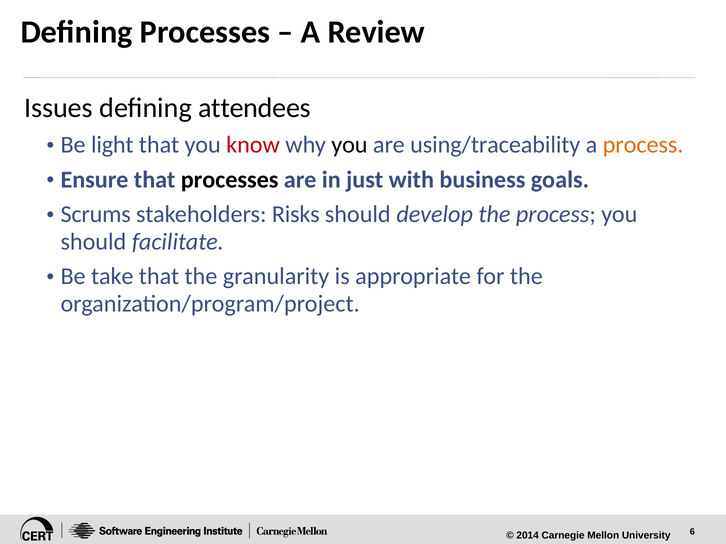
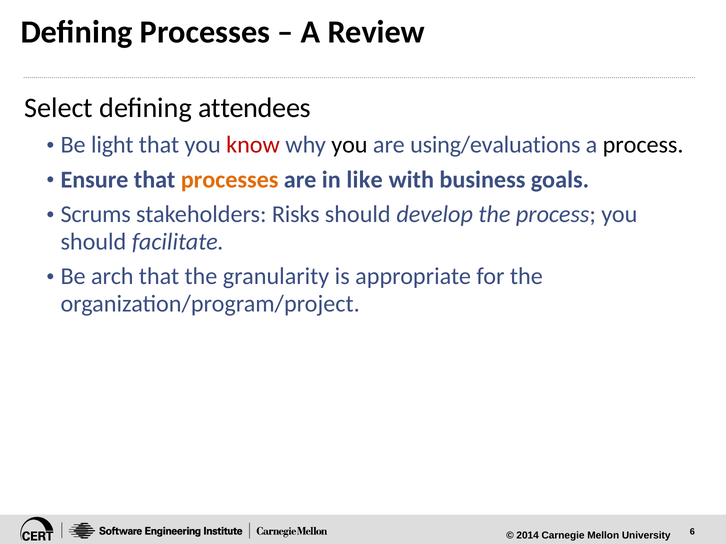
Issues: Issues -> Select
using/traceability: using/traceability -> using/evaluations
process at (643, 145) colour: orange -> black
processes at (230, 180) colour: black -> orange
just: just -> like
take: take -> arch
